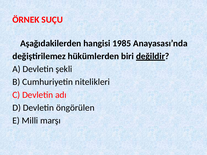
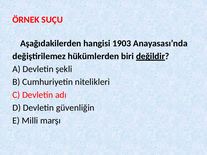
1985: 1985 -> 1903
öngörülen: öngörülen -> güvenliğin
